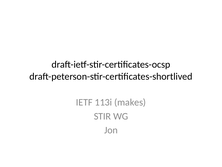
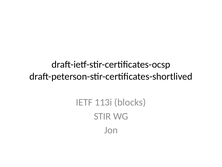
makes: makes -> blocks
